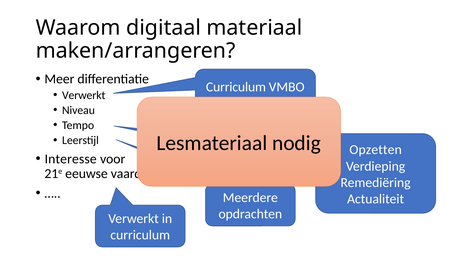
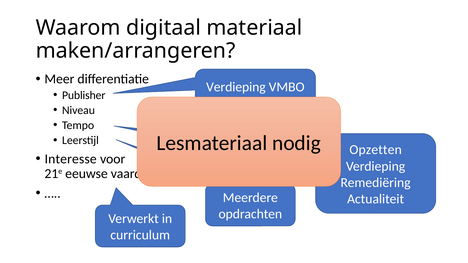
Curriculum at (236, 87): Curriculum -> Verdieping
Verwerkt at (84, 95): Verwerkt -> Publisher
